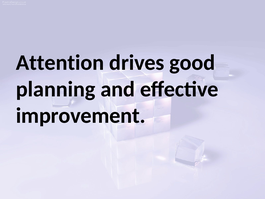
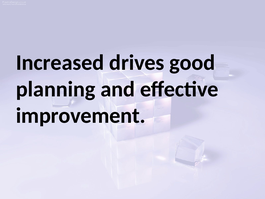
Attention: Attention -> Increased
